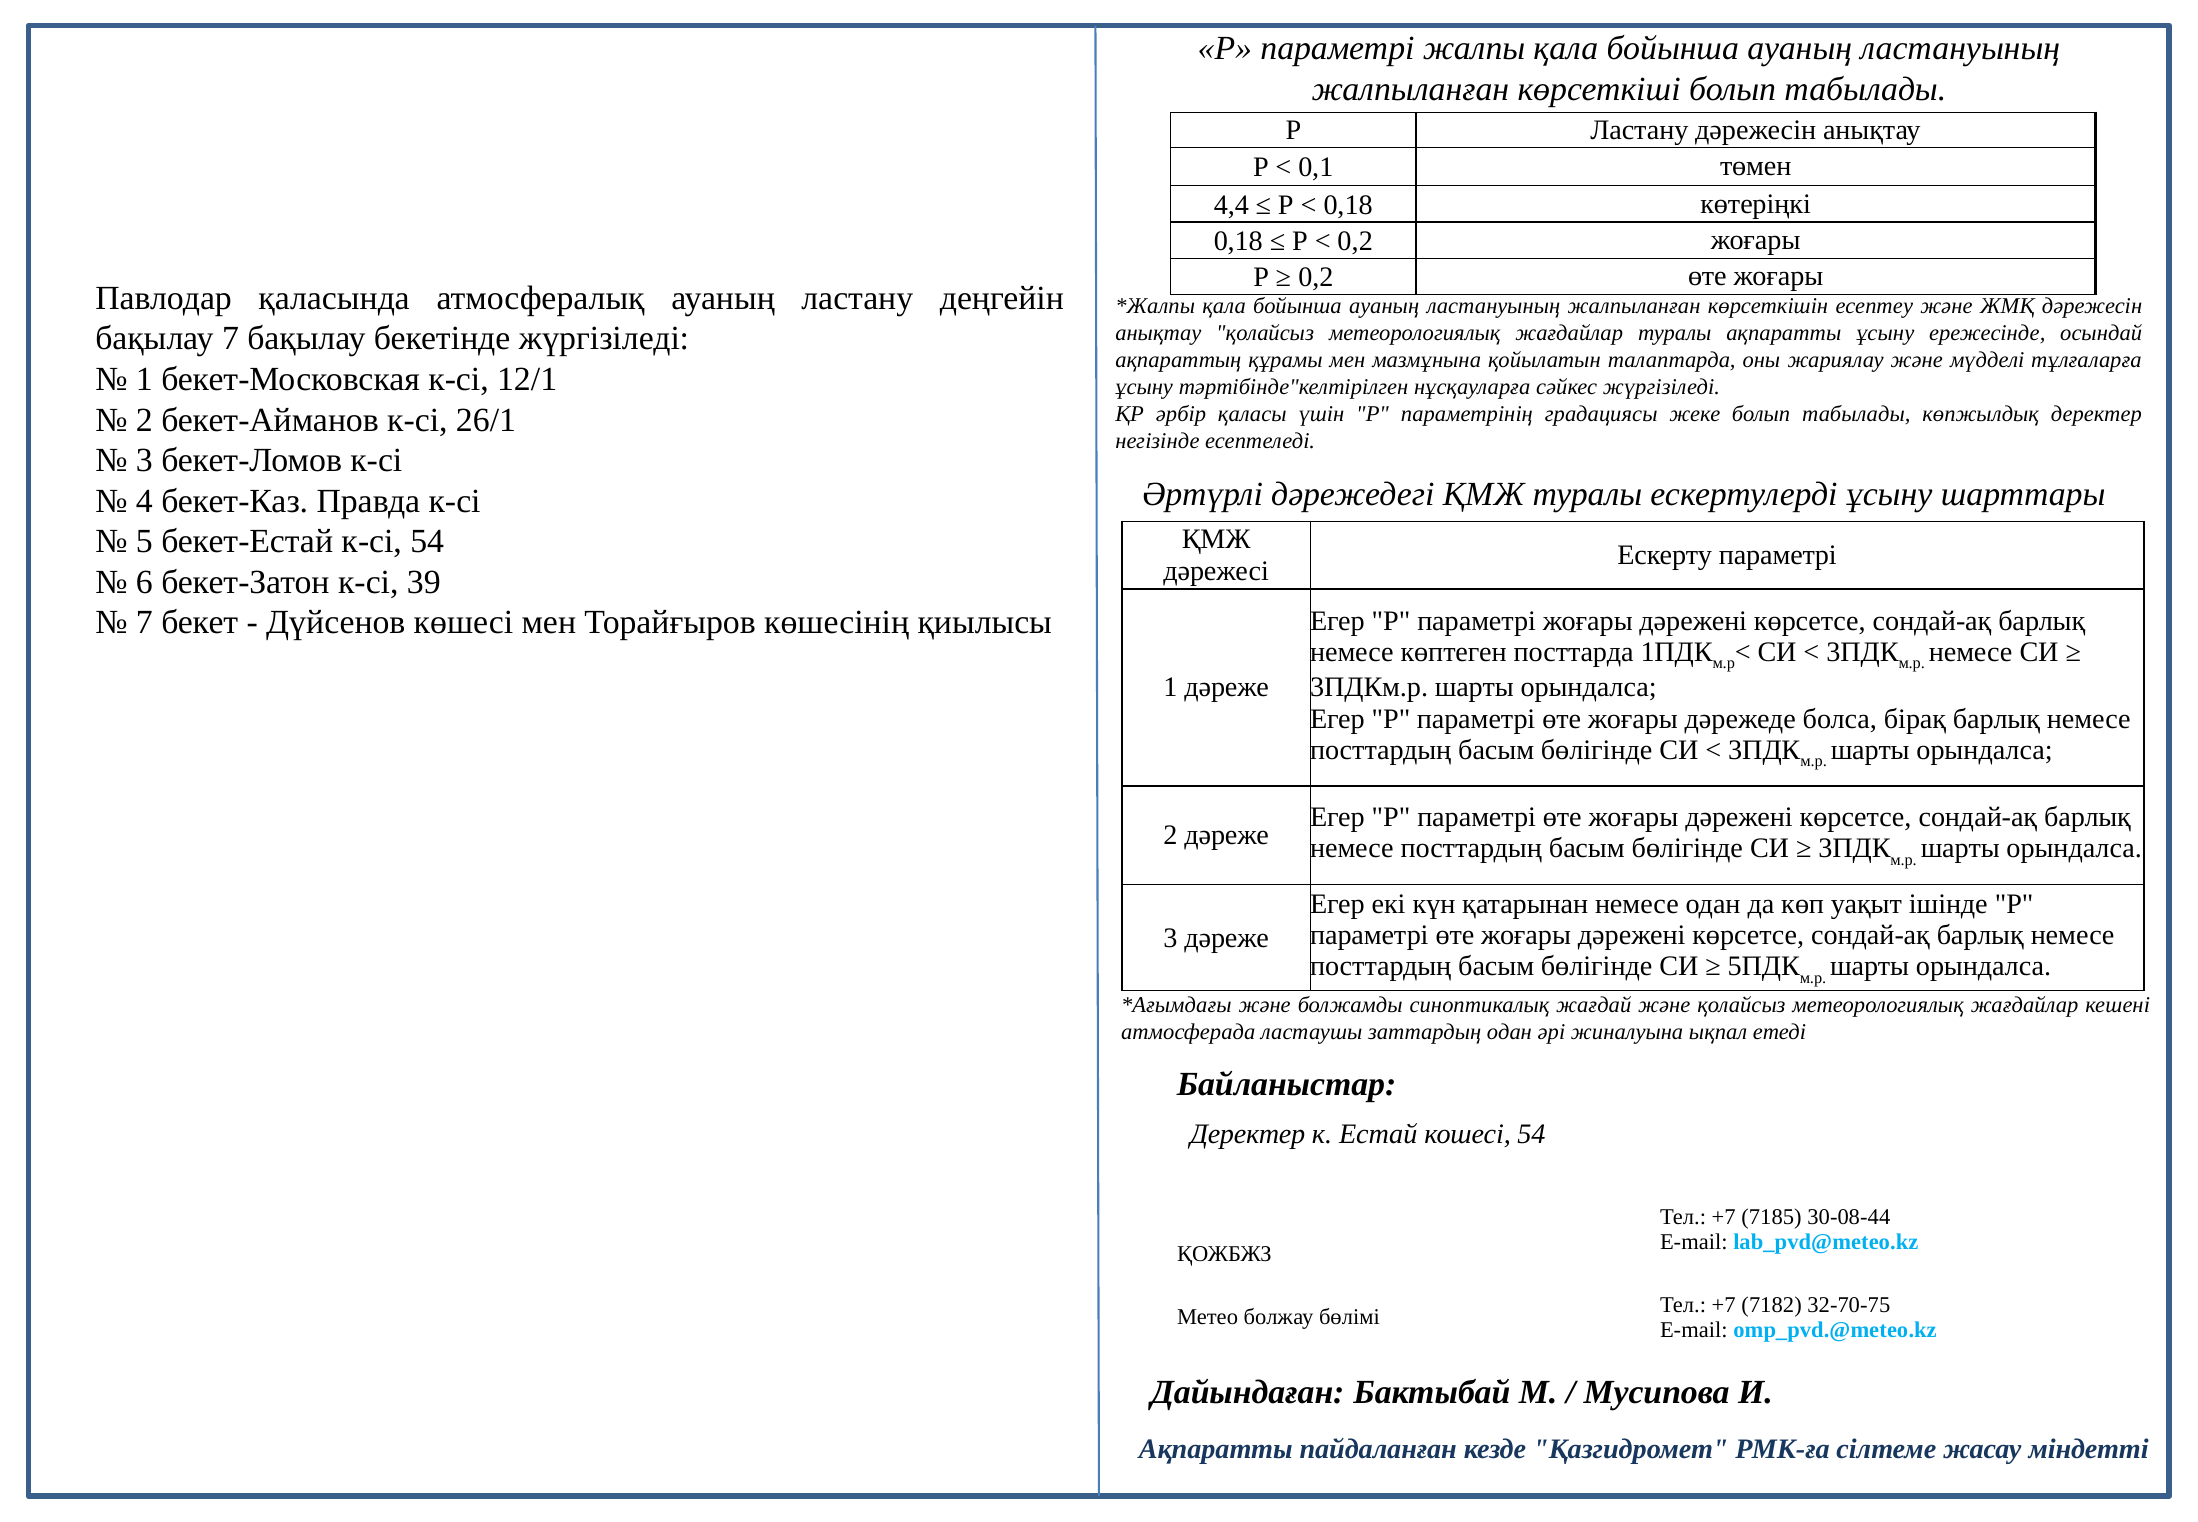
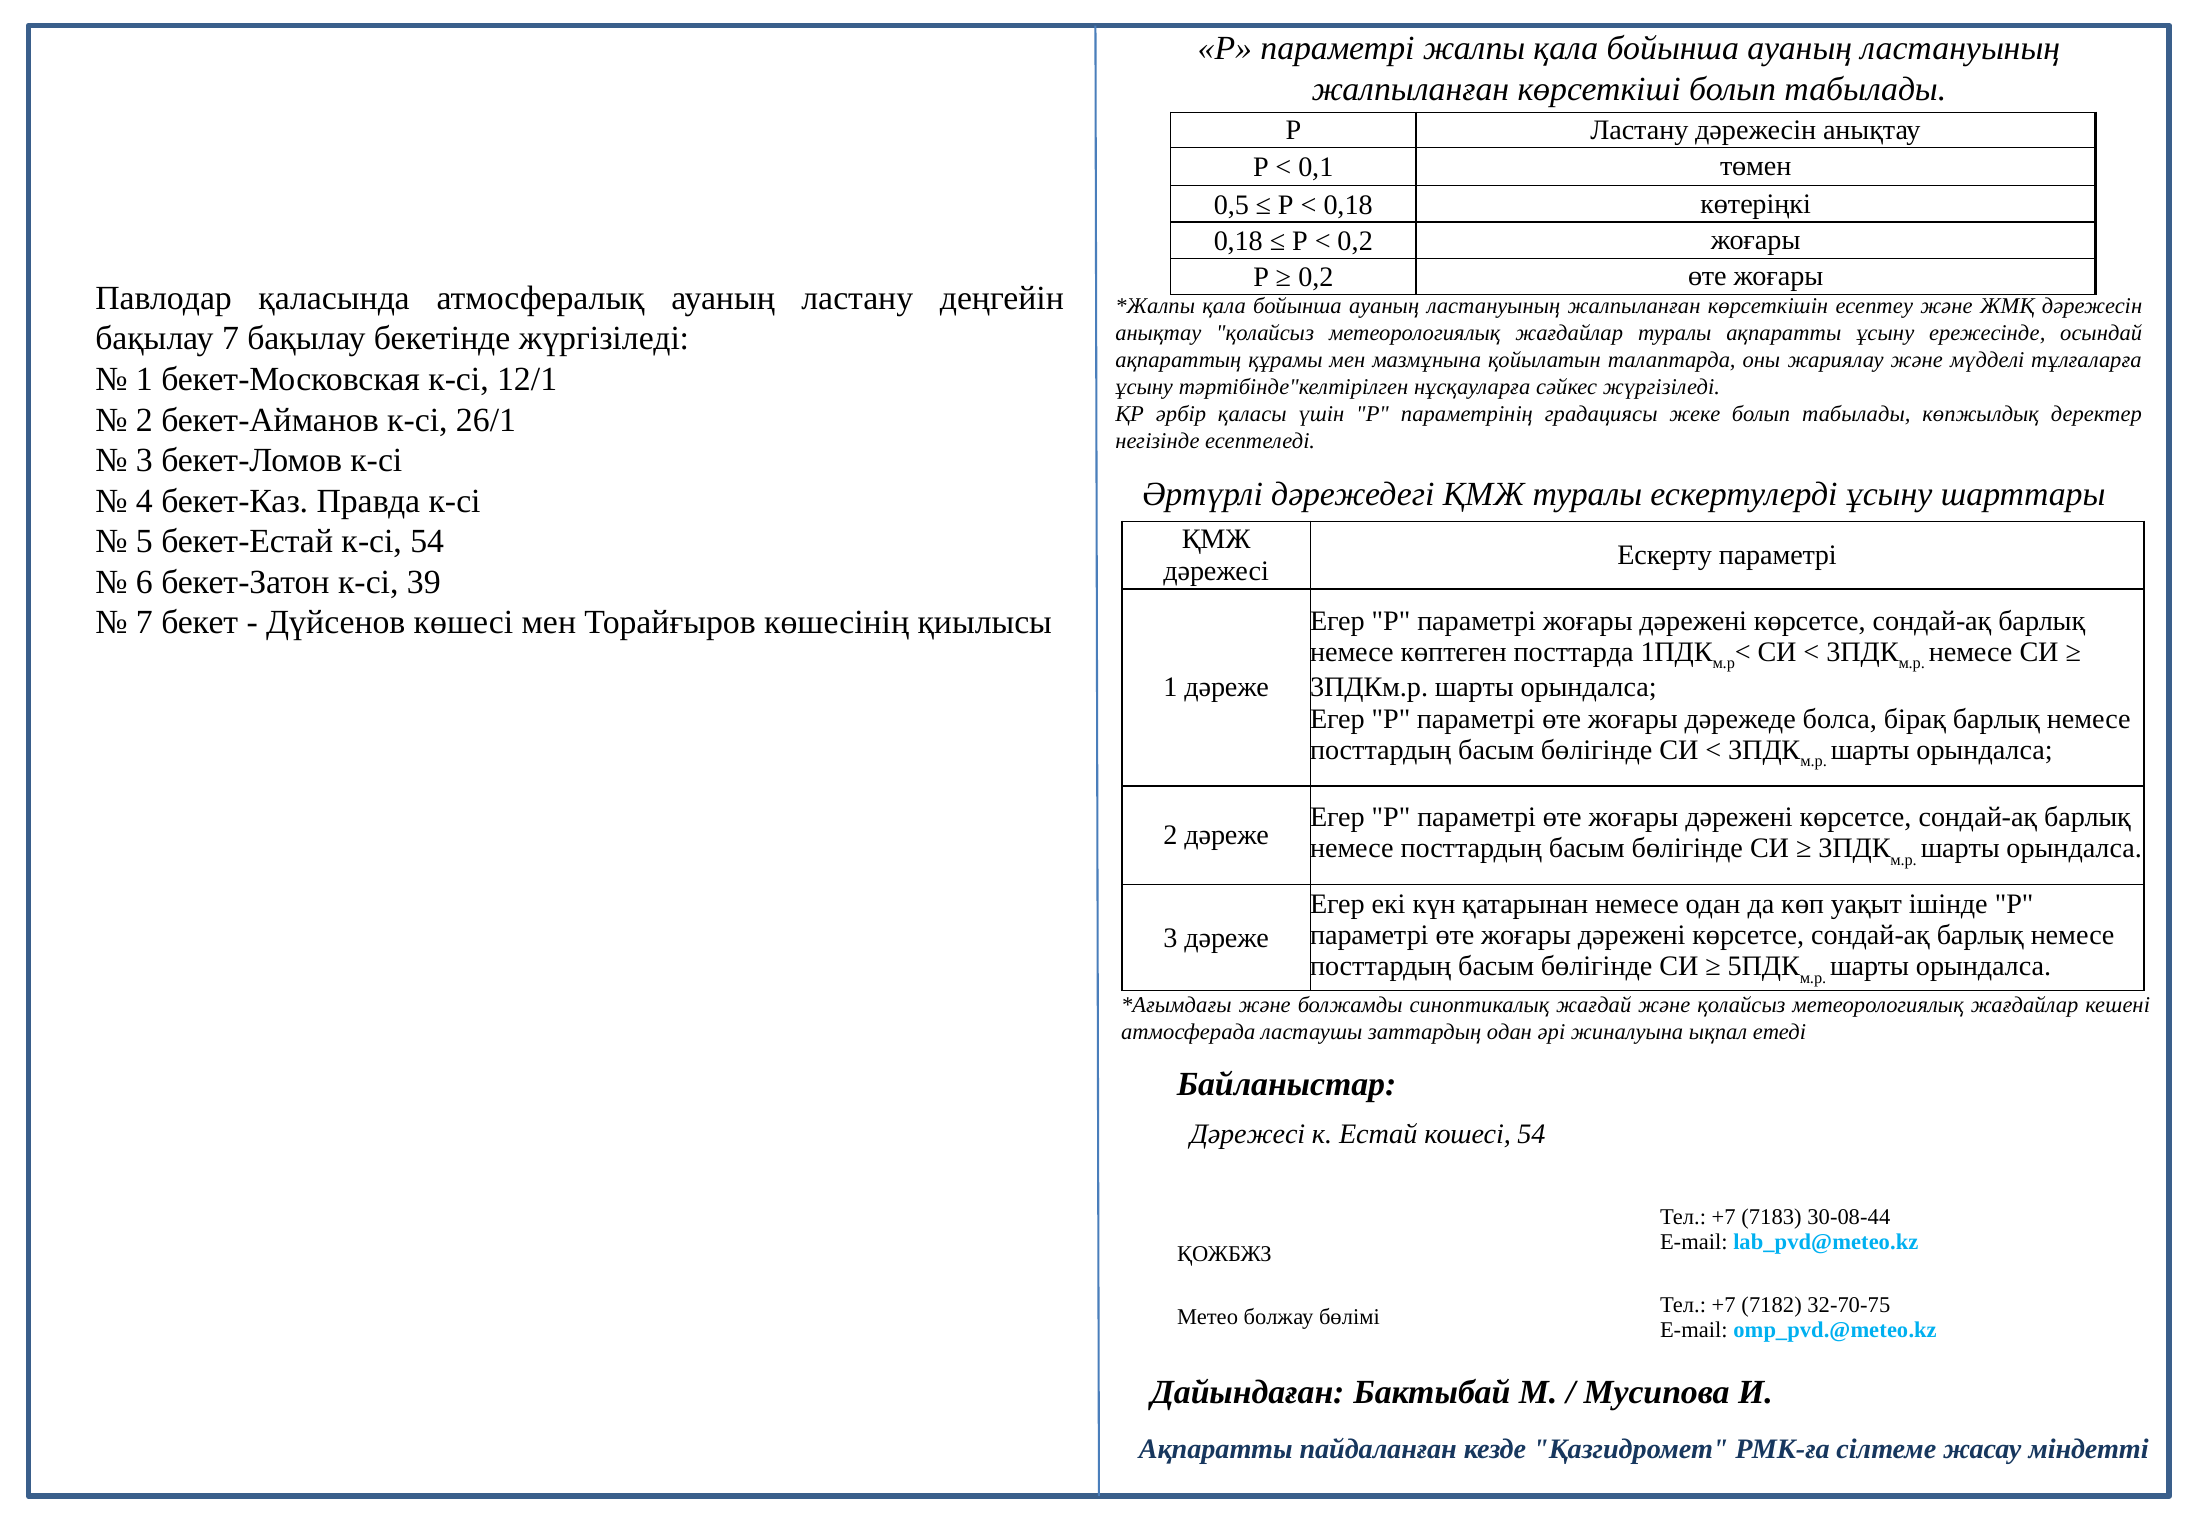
4,4: 4,4 -> 0,5
Деректер at (1248, 1134): Деректер -> Дәрежесі
7185: 7185 -> 7183
